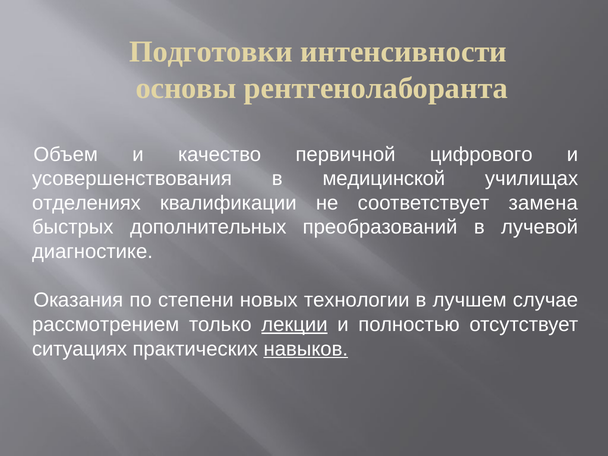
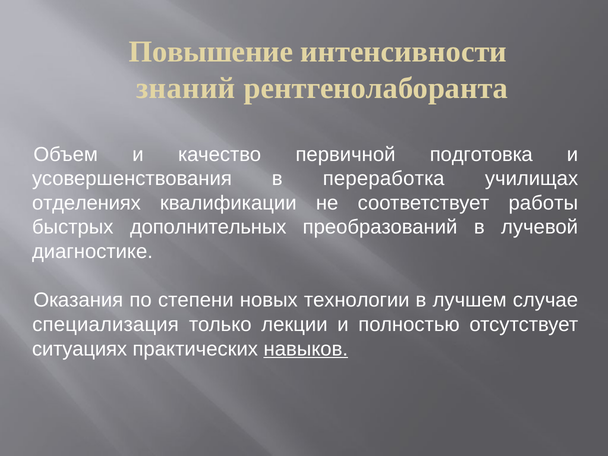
Подготовки: Подготовки -> Повышение
основы: основы -> знаний
цифрового: цифрового -> подготовка
медицинской: медицинской -> переработка
замена: замена -> работы
рассмотрением: рассмотрением -> специализация
лекции underline: present -> none
